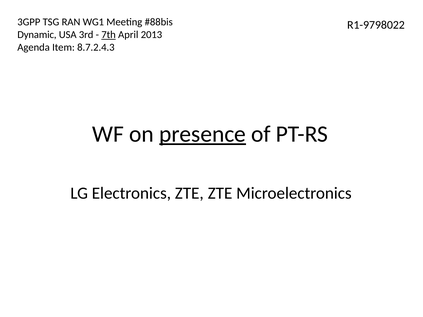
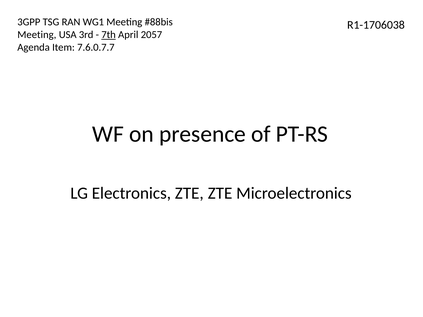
R1-9798022: R1-9798022 -> R1-1706038
Dynamic at (37, 35): Dynamic -> Meeting
2013: 2013 -> 2057
8.7.2.4.3: 8.7.2.4.3 -> 7.6.0.7.7
presence underline: present -> none
